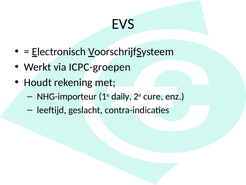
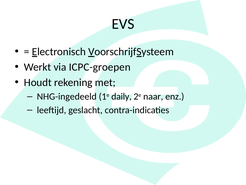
NHG-importeur: NHG-importeur -> NHG-ingedeeld
cure: cure -> naar
